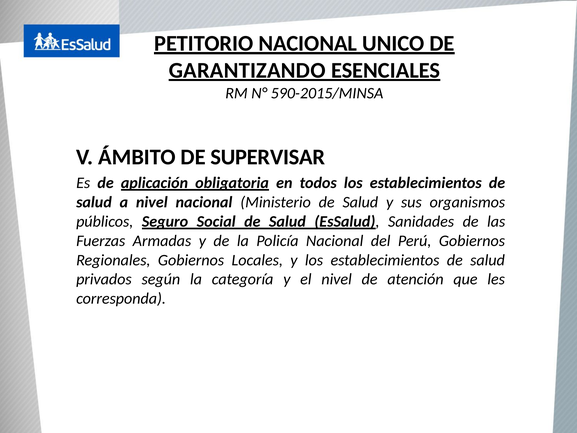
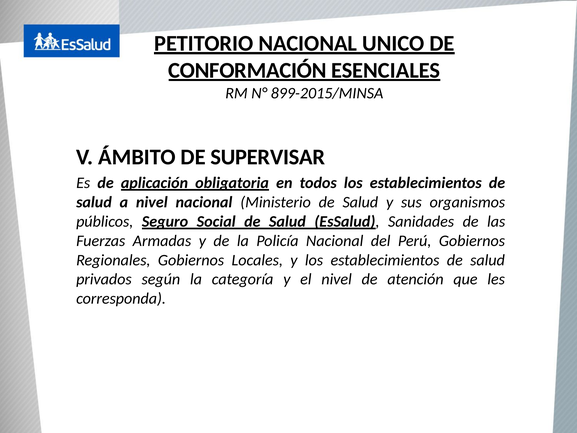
GARANTIZANDO: GARANTIZANDO -> CONFORMACIÓN
590-2015/MINSA: 590-2015/MINSA -> 899-2015/MINSA
